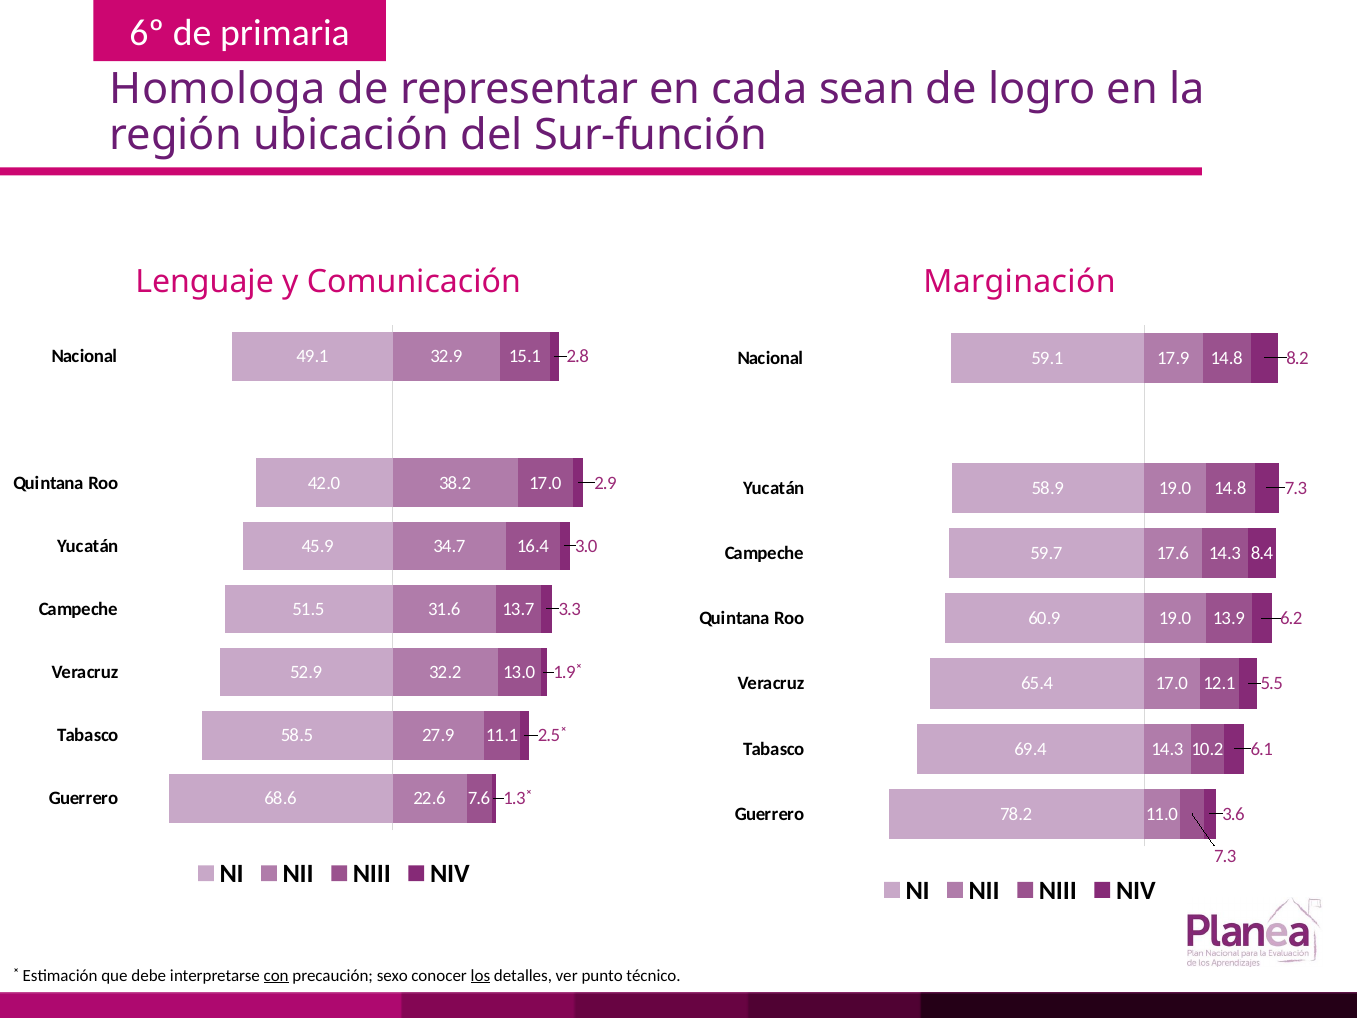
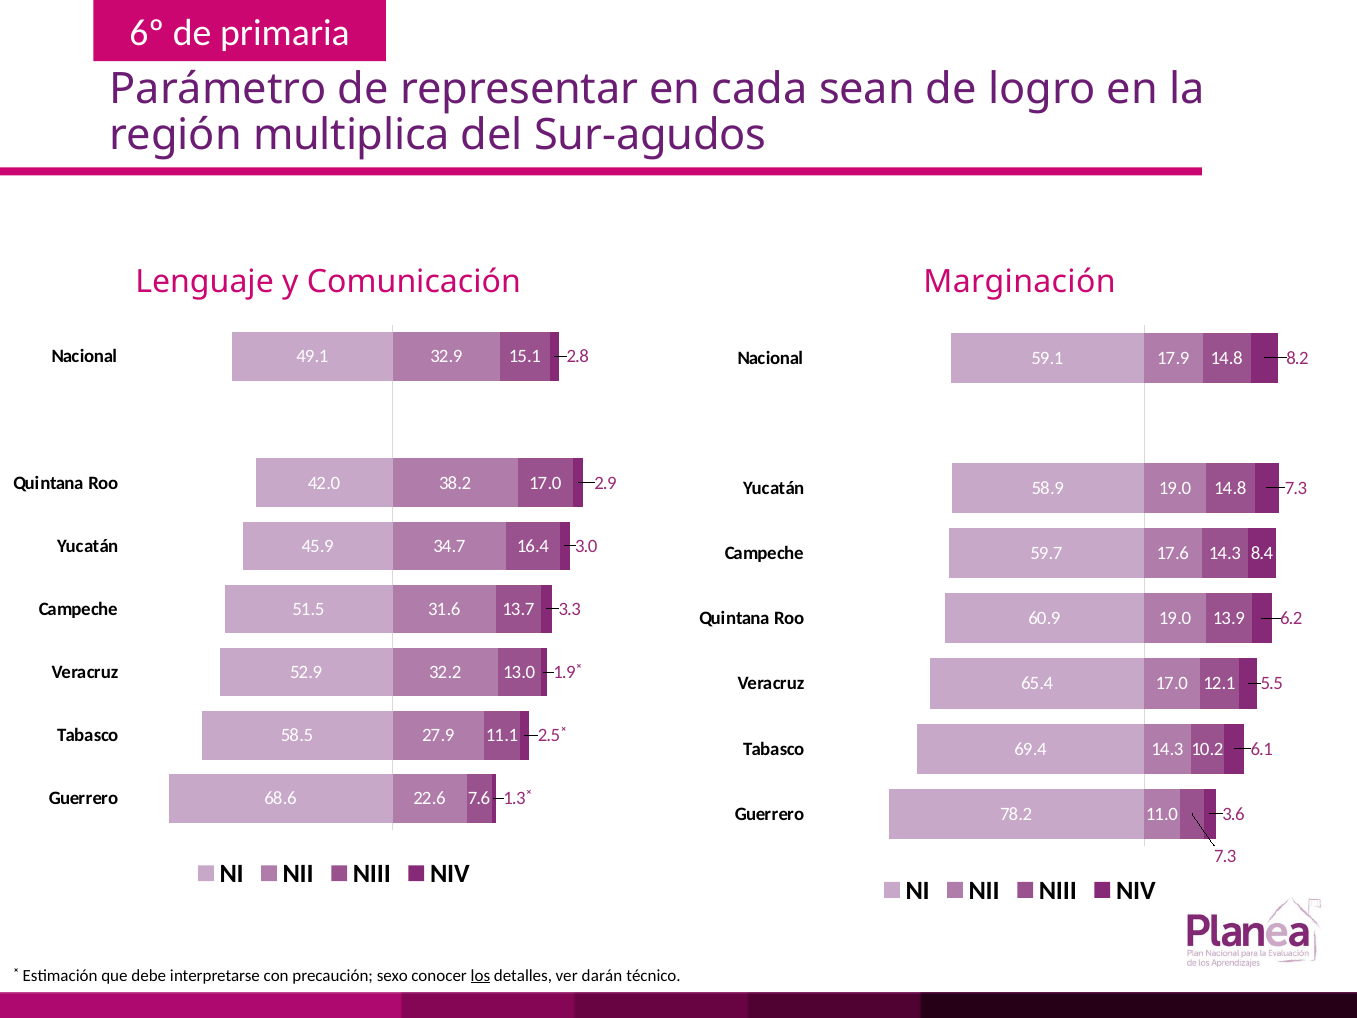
Homologa: Homologa -> Parámetro
ubicación: ubicación -> multiplica
Sur-función: Sur-función -> Sur-agudos
con underline: present -> none
punto: punto -> darán
